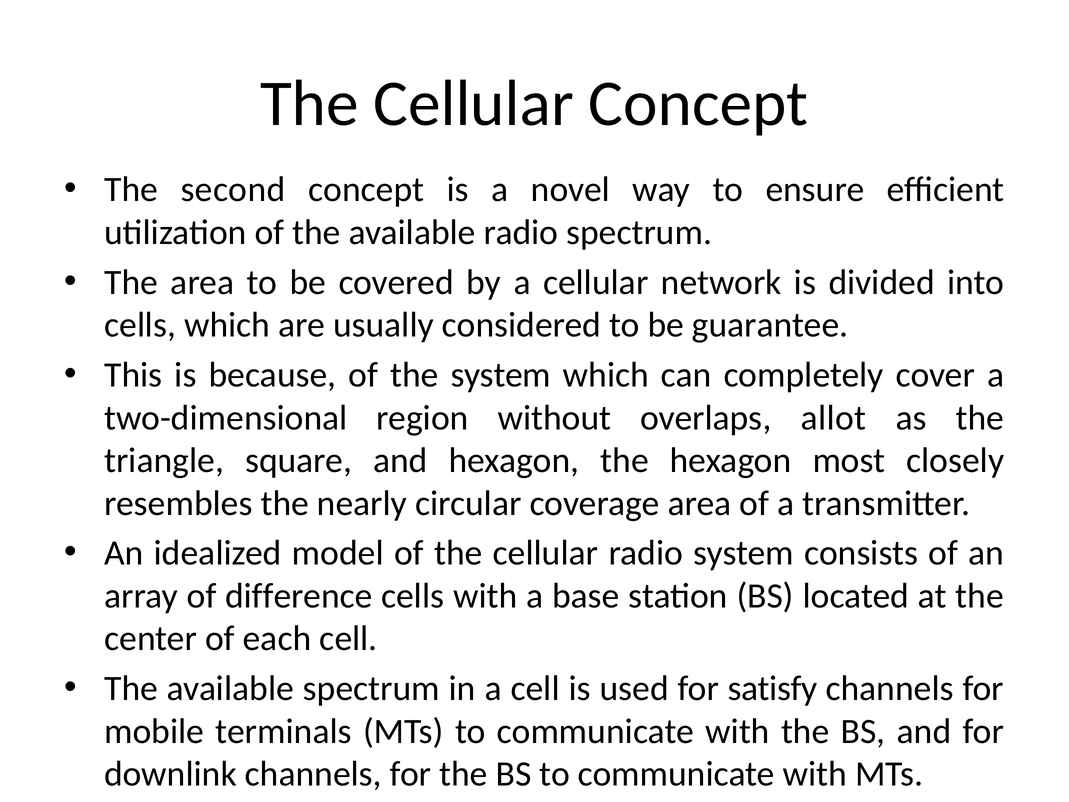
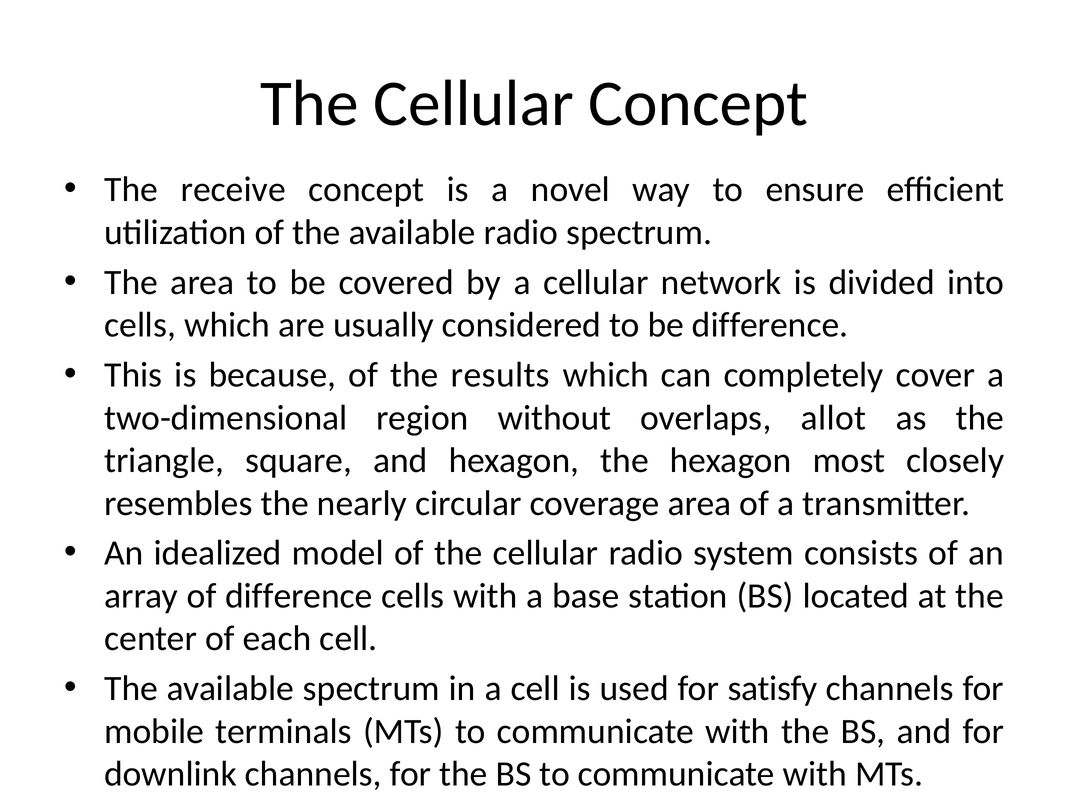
second: second -> receive
be guarantee: guarantee -> difference
the system: system -> results
